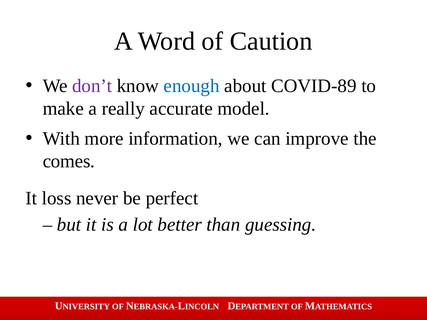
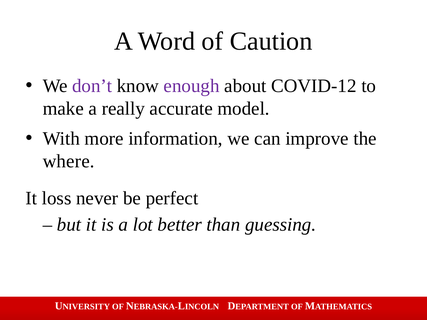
enough colour: blue -> purple
COVID-89: COVID-89 -> COVID-12
comes: comes -> where
